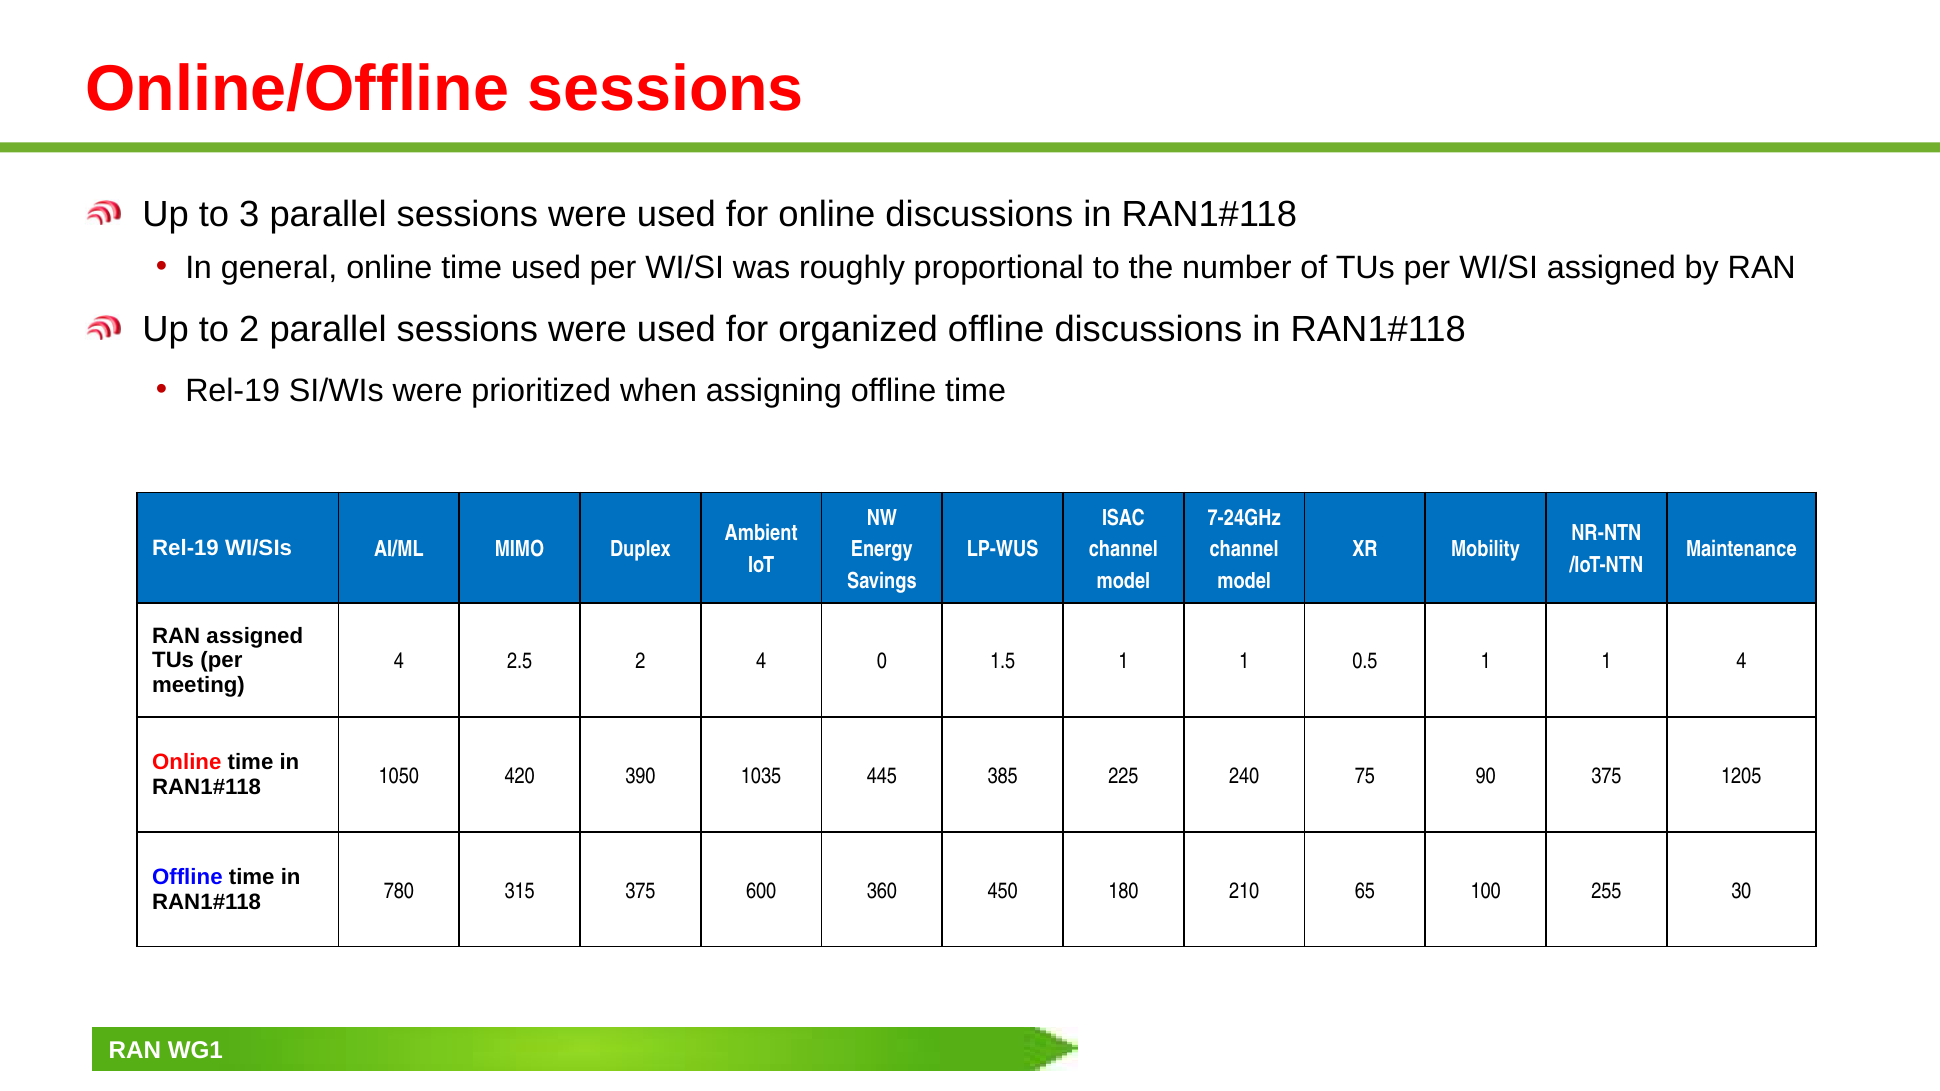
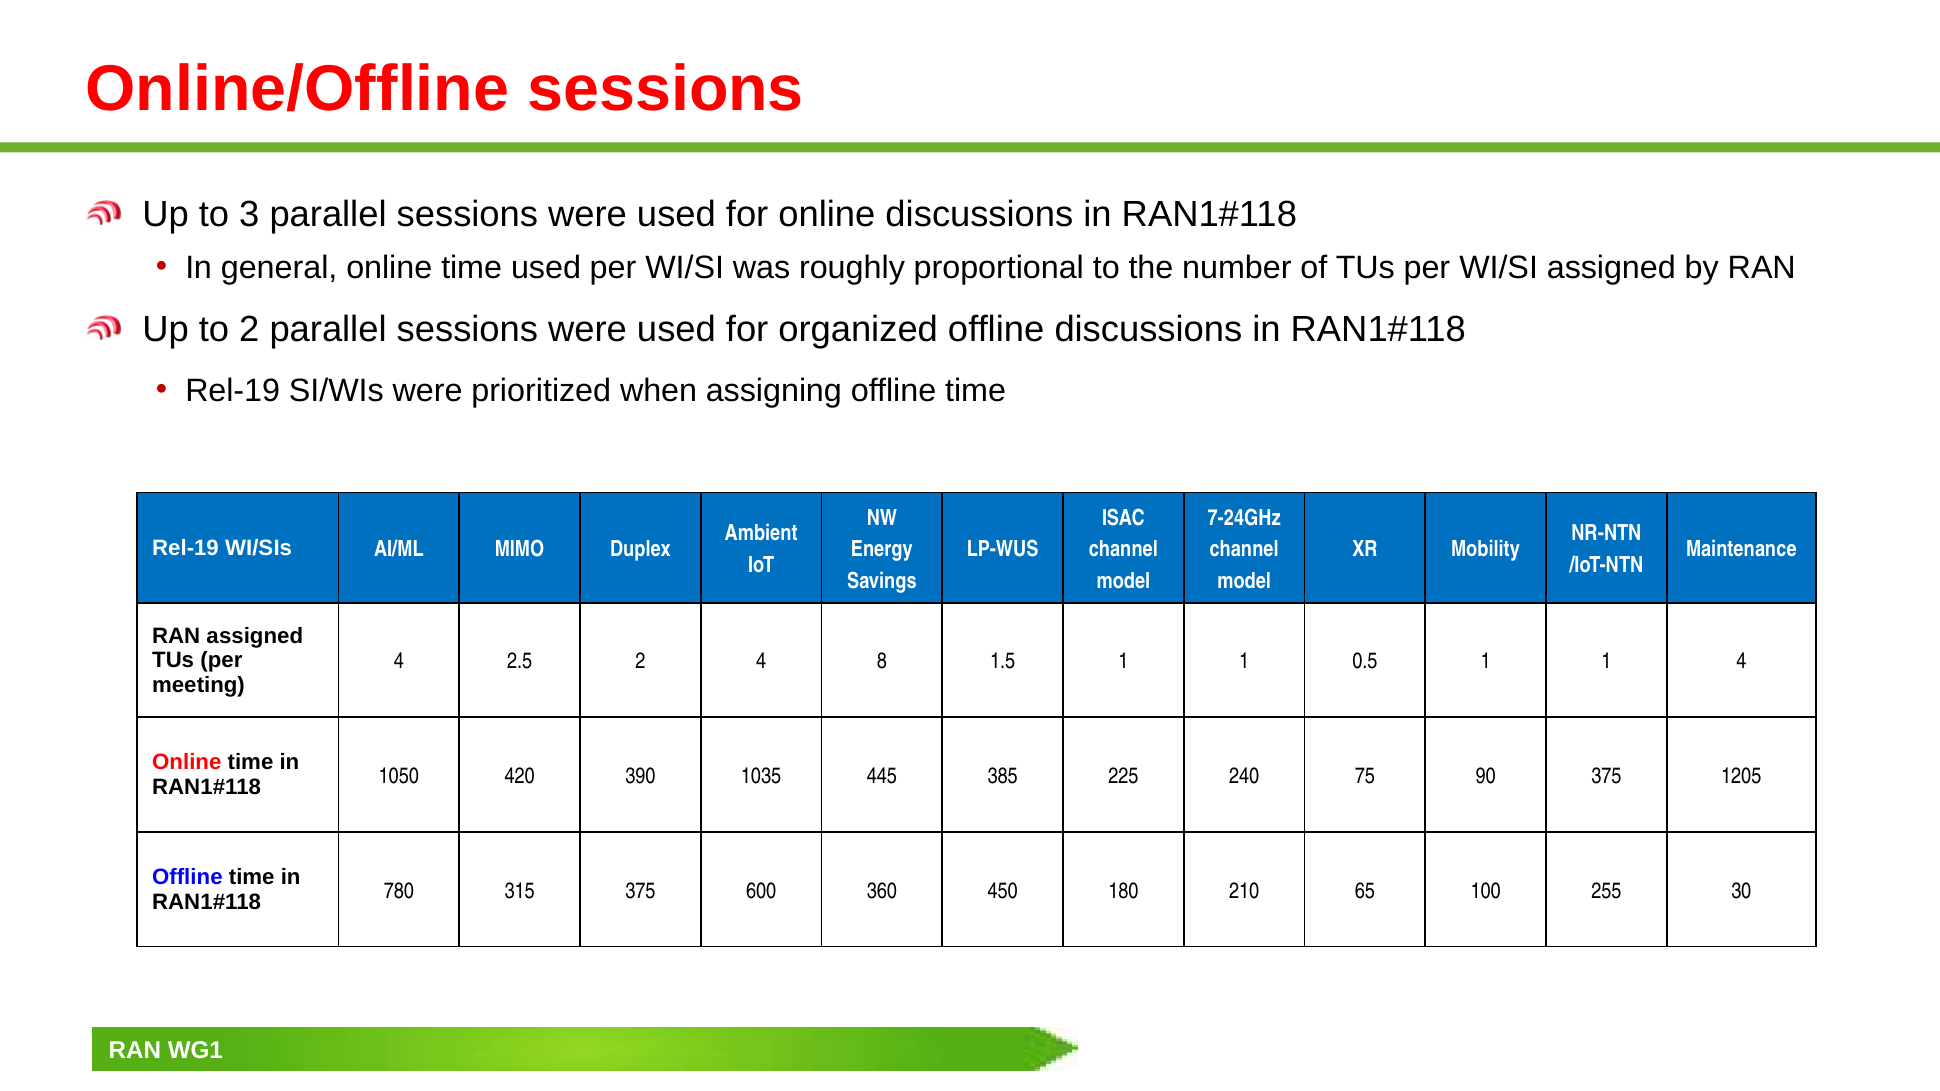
0: 0 -> 8
